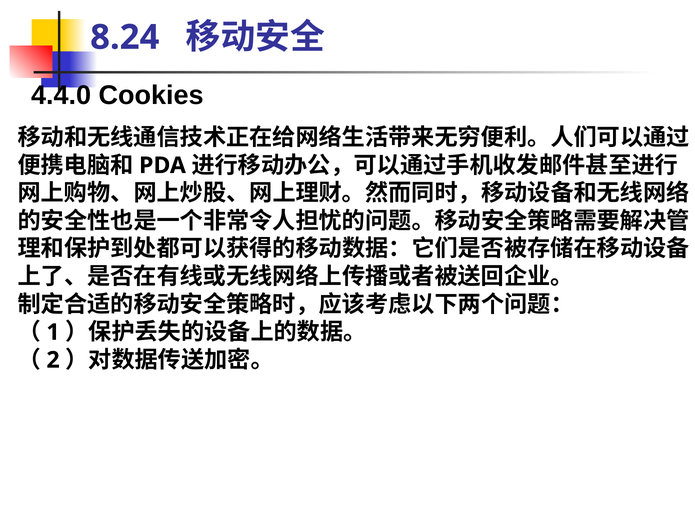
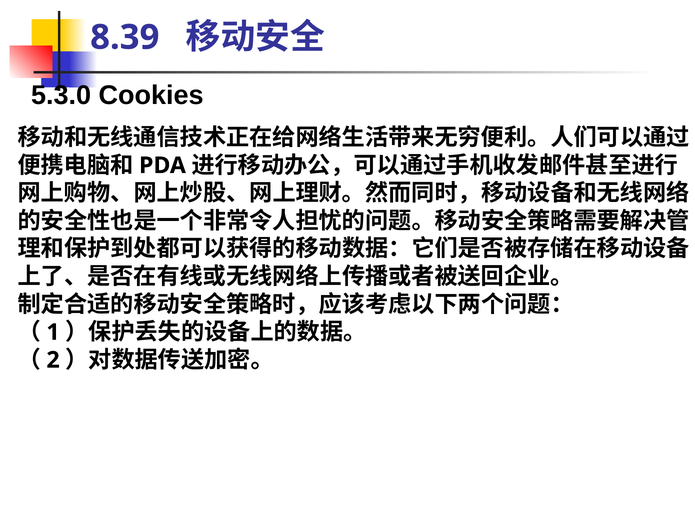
8.24: 8.24 -> 8.39
4.4.0: 4.4.0 -> 5.3.0
